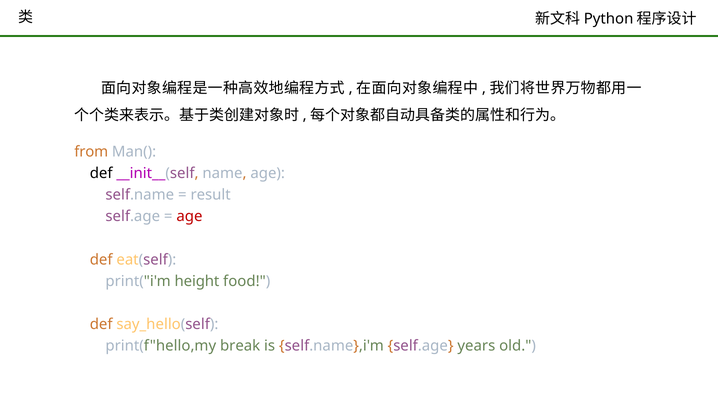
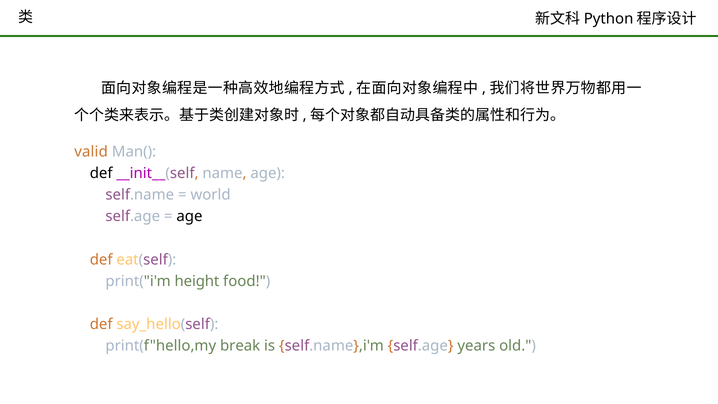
from: from -> valid
result: result -> world
age at (189, 216) colour: red -> black
